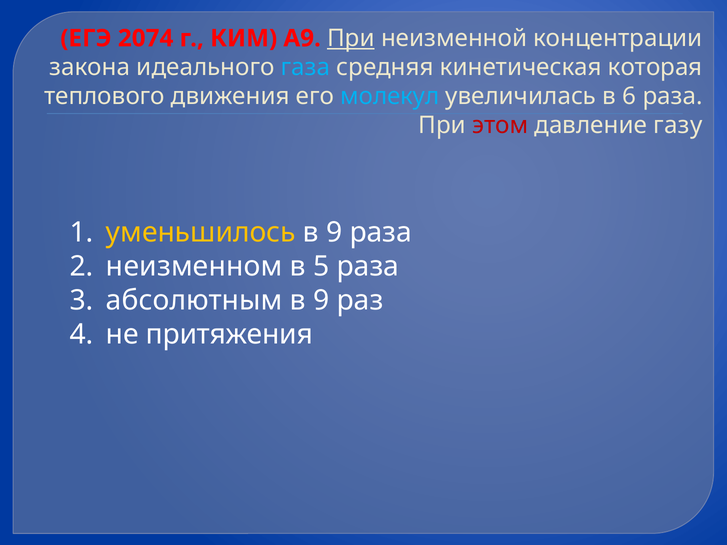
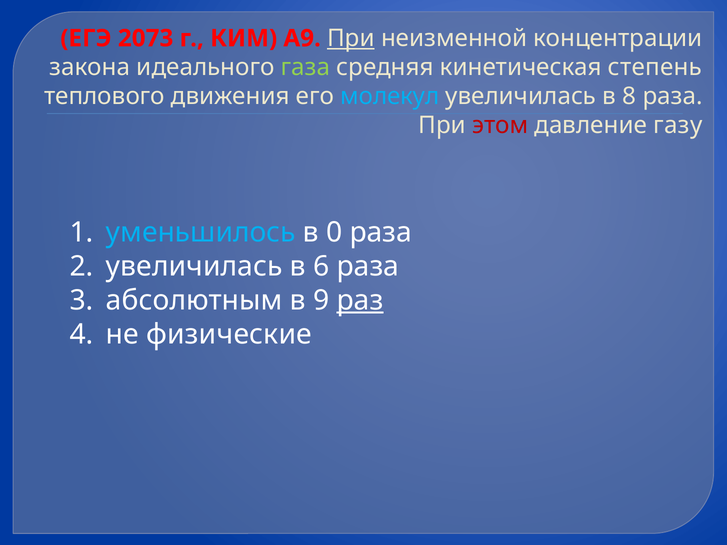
2074: 2074 -> 2073
газа colour: light blue -> light green
которая: которая -> степень
6: 6 -> 8
уменьшилось colour: yellow -> light blue
9 at (334, 233): 9 -> 0
неизменном at (194, 267): неизменном -> увеличилась
5: 5 -> 6
раз underline: none -> present
притяжения: притяжения -> физические
